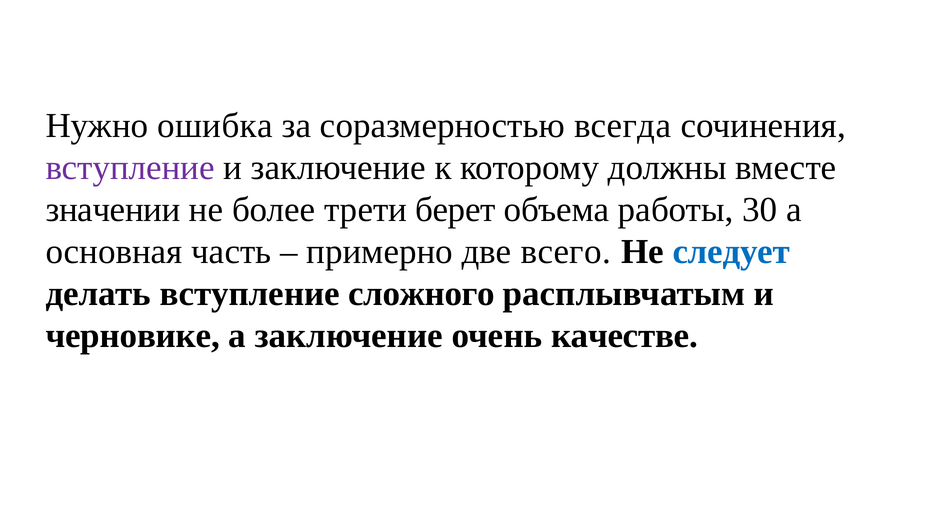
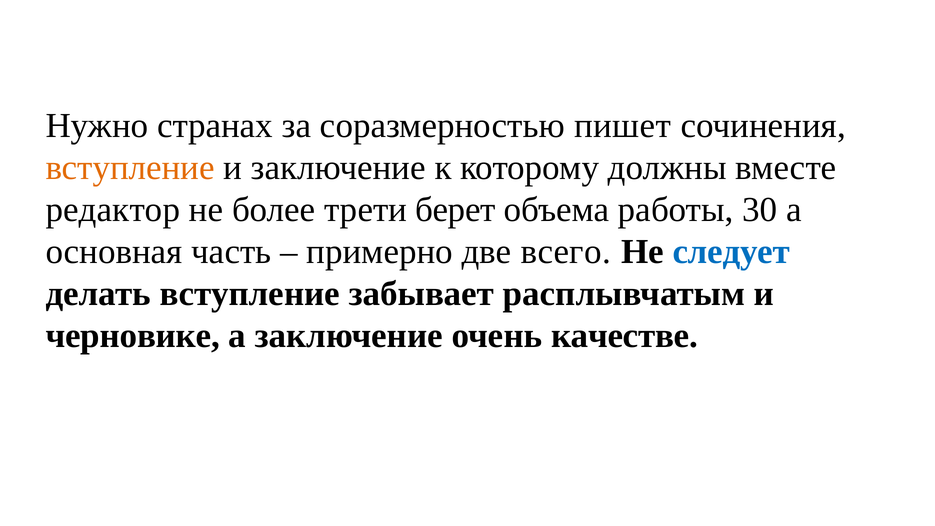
ошибка: ошибка -> странах
всегда: всегда -> пишет
вступление at (130, 168) colour: purple -> orange
значении: значении -> редактор
сложного: сложного -> забывает
